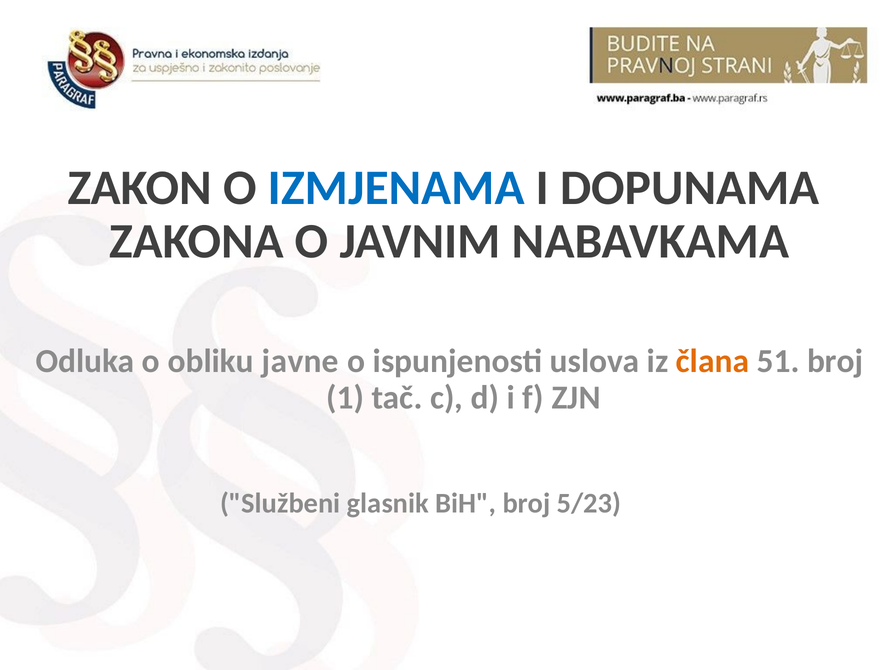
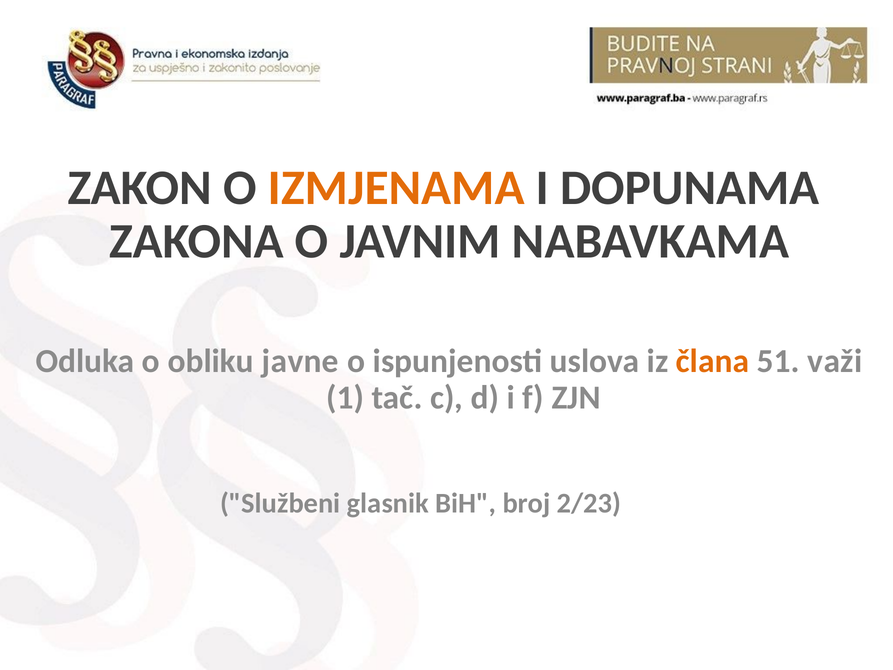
IZMJENAMA colour: blue -> orange
51 broj: broj -> važi
5/23: 5/23 -> 2/23
